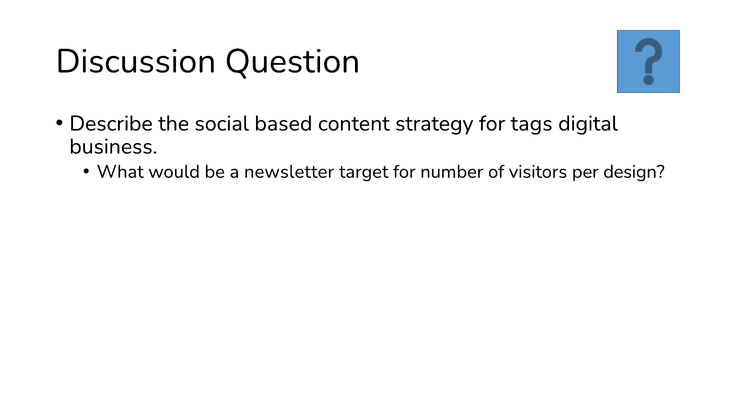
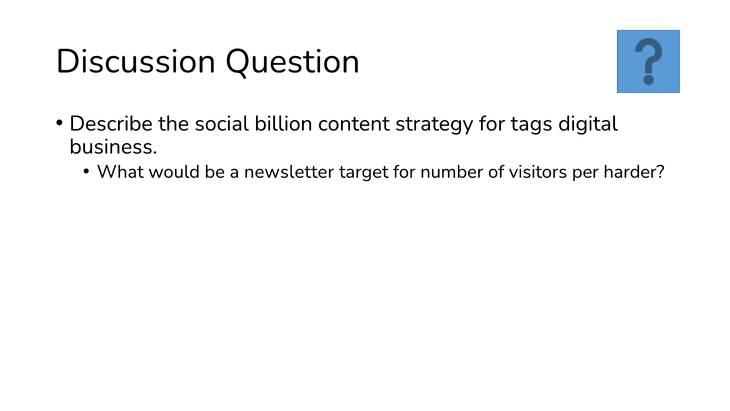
based: based -> billion
design: design -> harder
